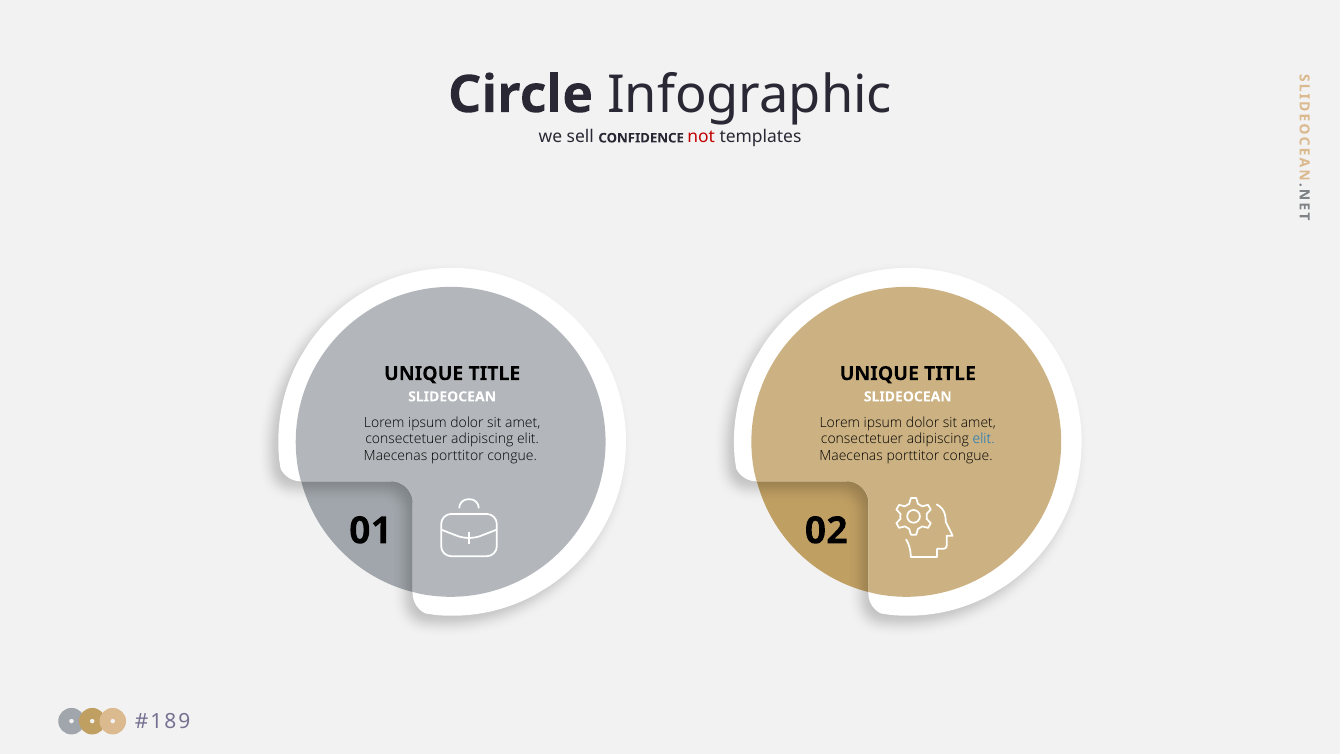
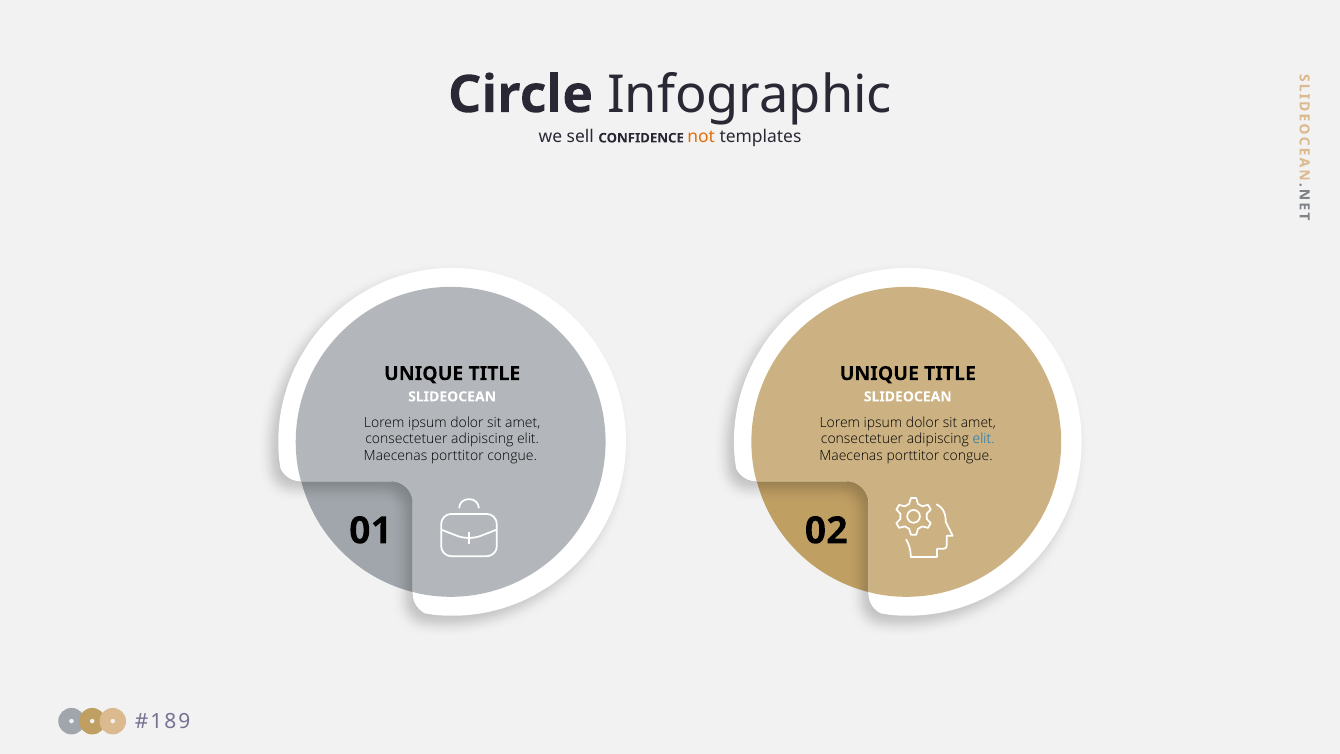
not colour: red -> orange
